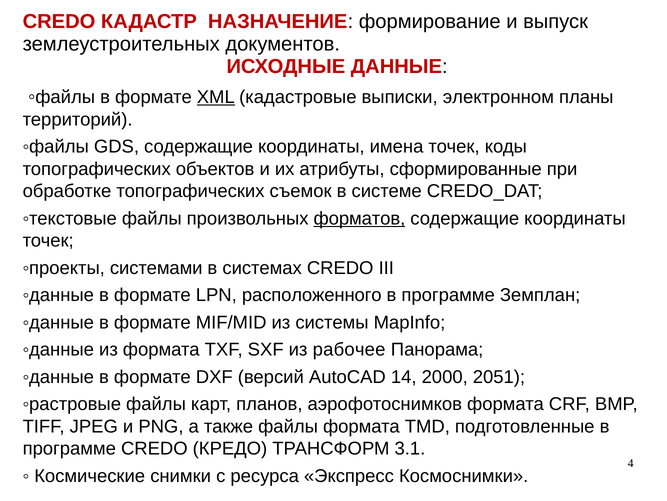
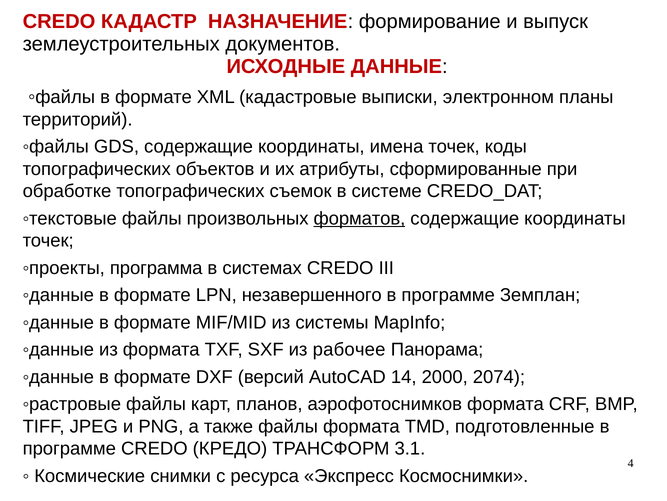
XML underline: present -> none
системами: системами -> программа
расположенного: расположенного -> незавершенного
2051: 2051 -> 2074
